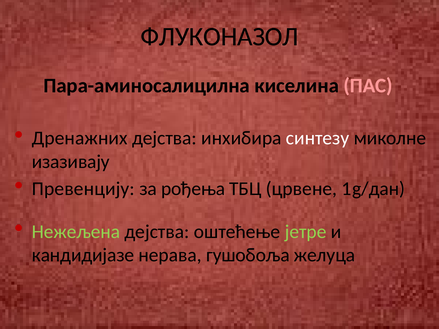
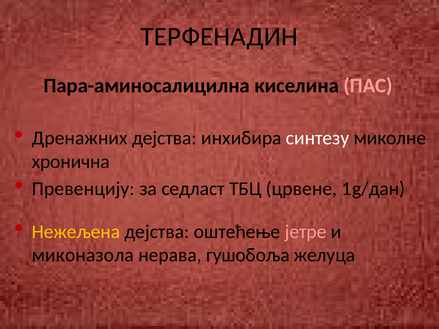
ФЛУКОНАЗОЛ: ФЛУКОНАЗОЛ -> ТЕРФЕНАДИН
изазивају: изазивају -> хронична
рођења: рођења -> седласт
Нежељена colour: light green -> yellow
јетре colour: light green -> pink
кандидијазе: кандидијазе -> миконазола
